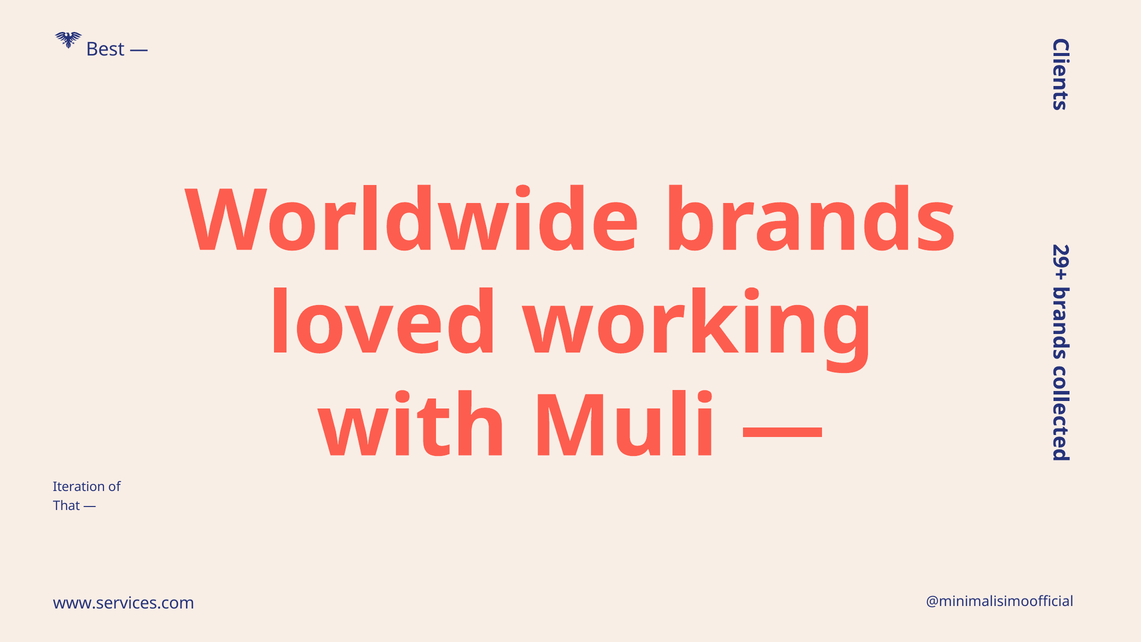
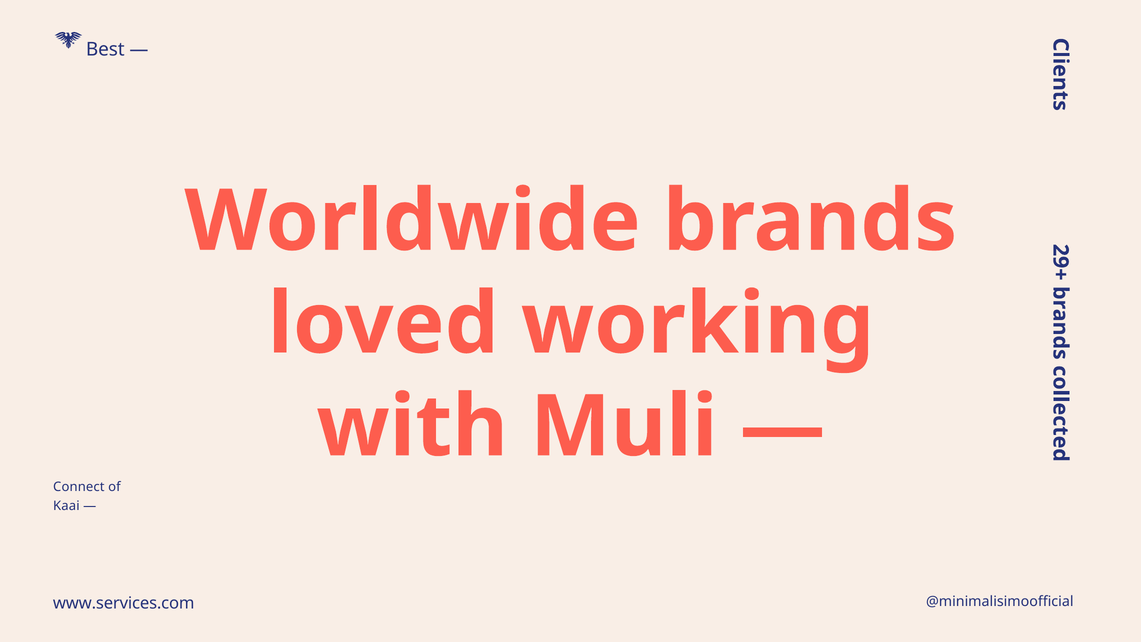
Iteration: Iteration -> Connect
That: That -> Kaai
